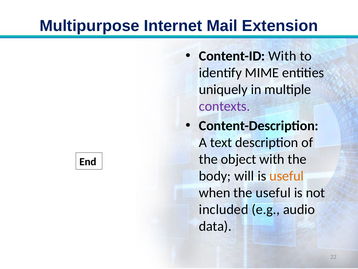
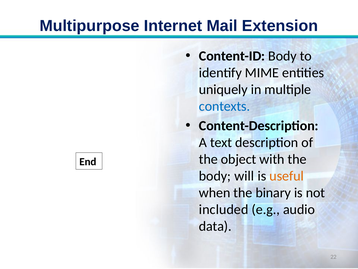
Content-ID With: With -> Body
contexts colour: purple -> blue
the useful: useful -> binary
